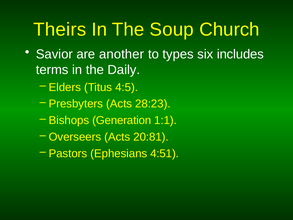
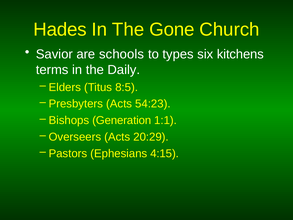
Theirs: Theirs -> Hades
Soup: Soup -> Gone
another: another -> schools
includes: includes -> kitchens
4:5: 4:5 -> 8:5
28:23: 28:23 -> 54:23
20:81: 20:81 -> 20:29
4:51: 4:51 -> 4:15
